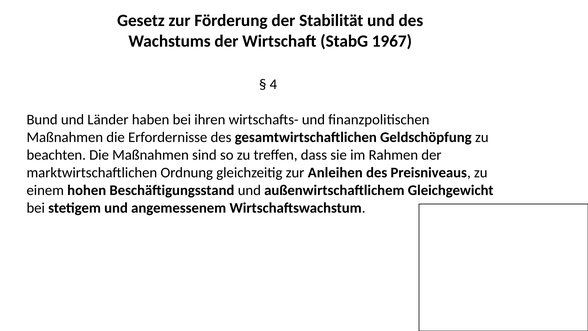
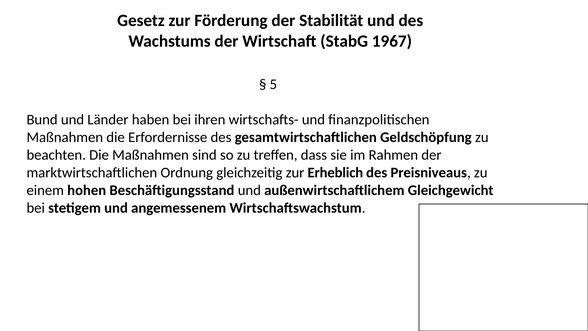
4: 4 -> 5
Anleihen: Anleihen -> Erheblich
